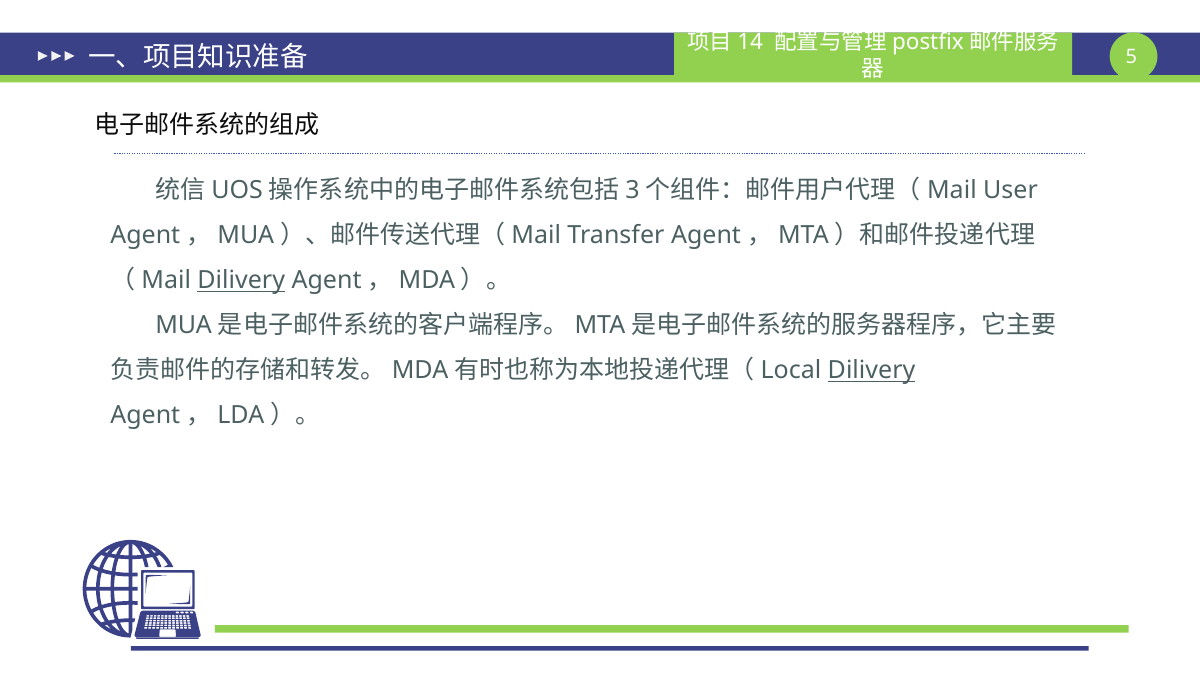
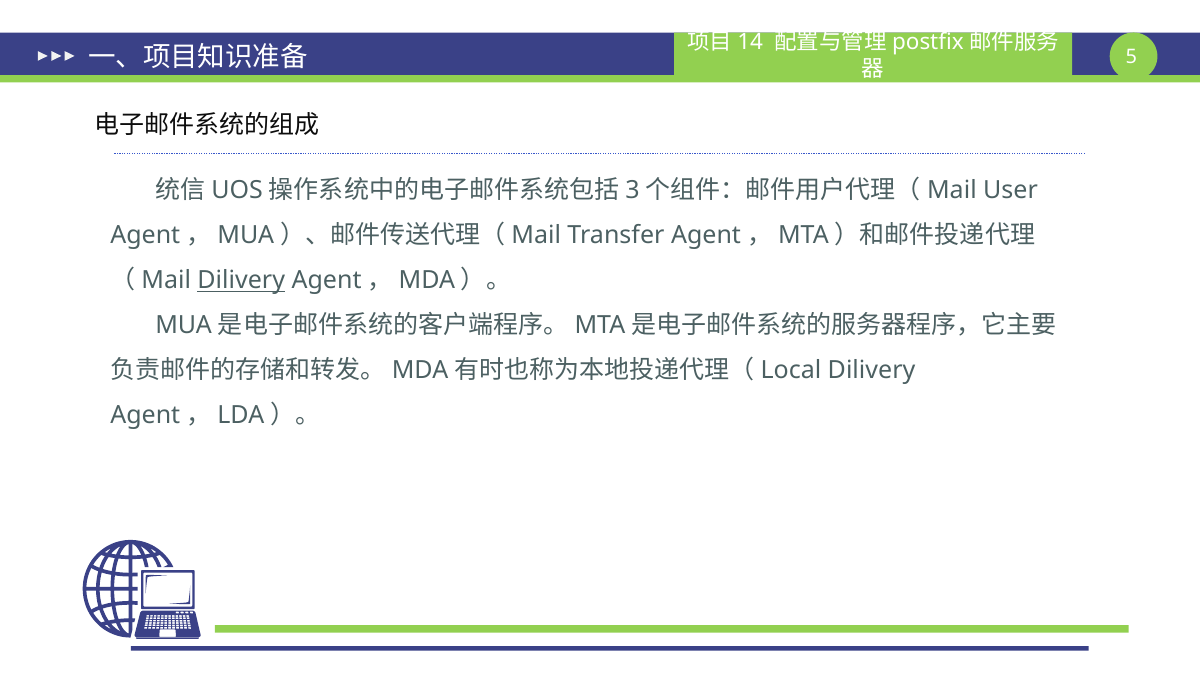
Dilivery at (872, 371) underline: present -> none
